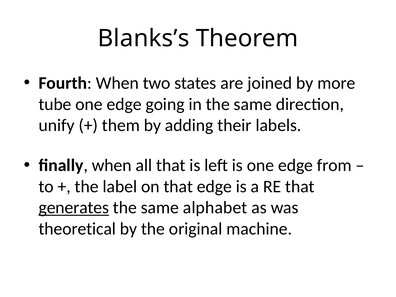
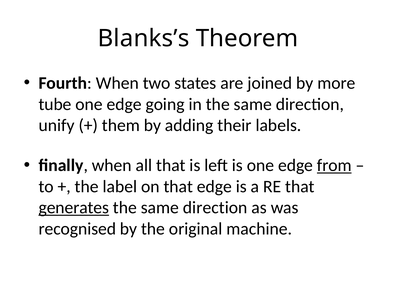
from underline: none -> present
alphabet at (215, 208): alphabet -> direction
theoretical: theoretical -> recognised
